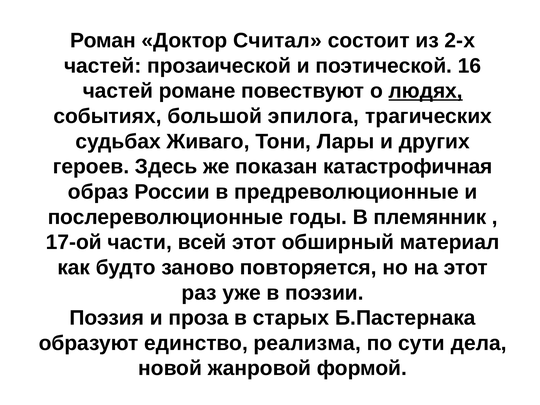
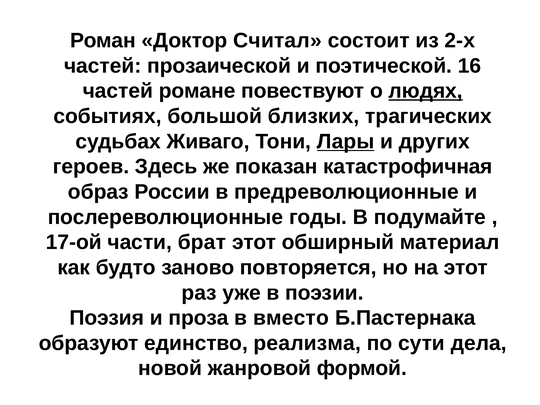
эпилога: эпилога -> близких
Лары underline: none -> present
племянник: племянник -> подумайте
всей: всей -> брат
старых: старых -> вместо
